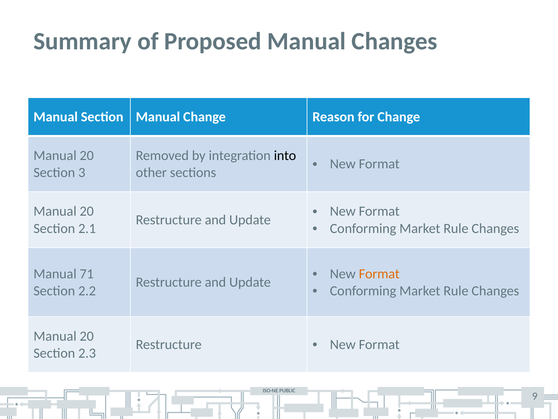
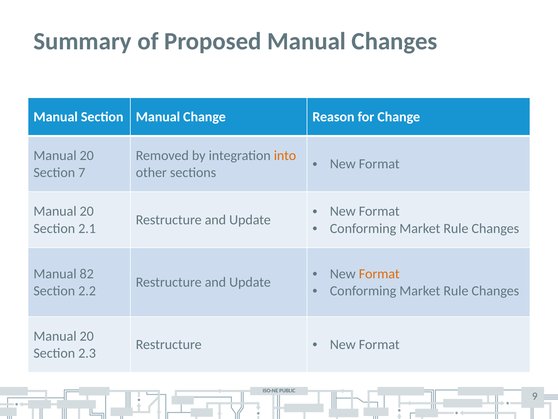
into colour: black -> orange
3: 3 -> 7
71: 71 -> 82
